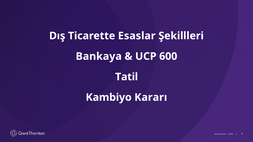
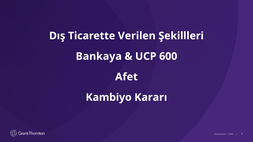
Esaslar: Esaslar -> Verilen
Tatil: Tatil -> Afet
